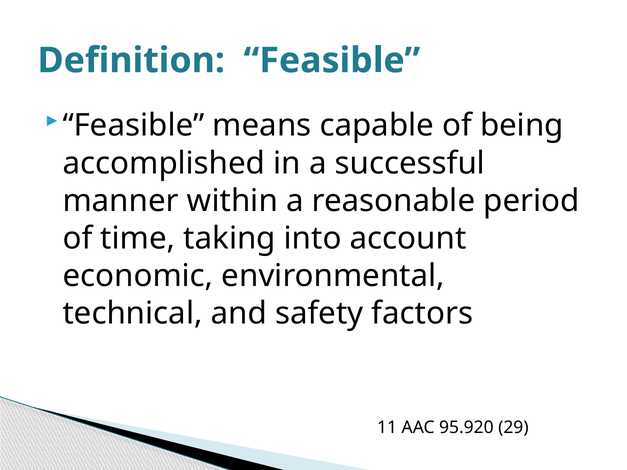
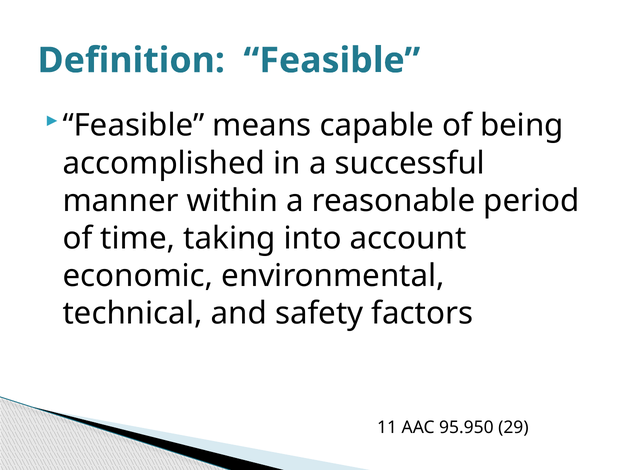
95.920: 95.920 -> 95.950
